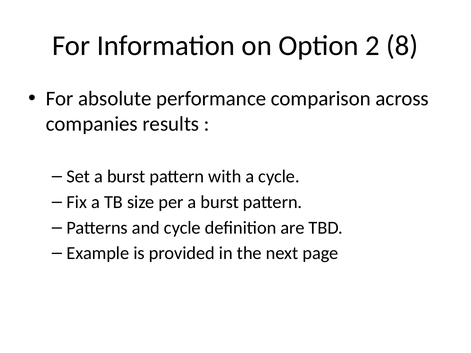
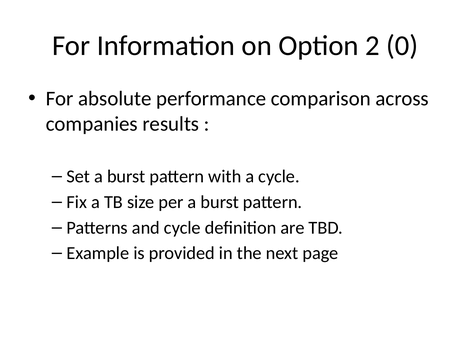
8: 8 -> 0
